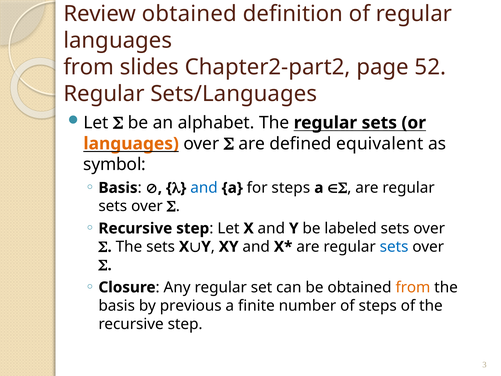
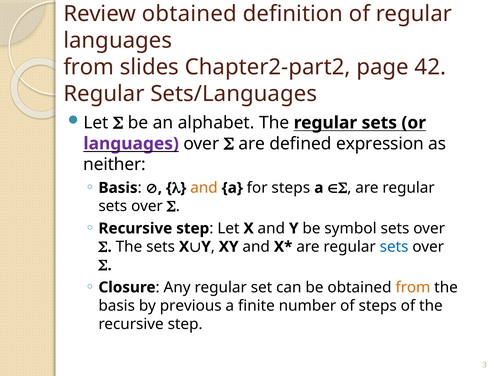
52: 52 -> 42
languages at (131, 144) colour: orange -> purple
equivalent: equivalent -> expression
symbol: symbol -> neither
and at (204, 188) colour: blue -> orange
labeled: labeled -> symbol
